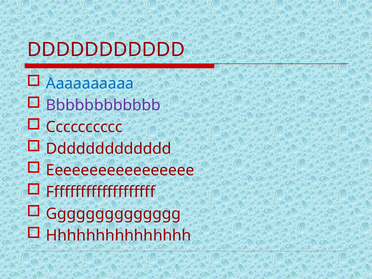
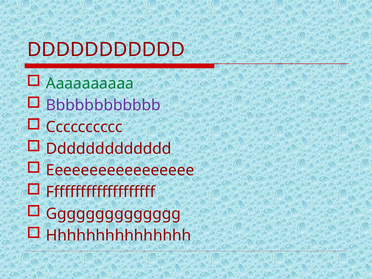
Aaaaaaaaaa colour: blue -> green
